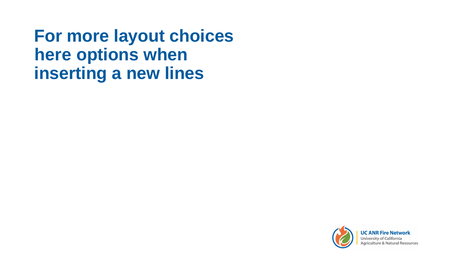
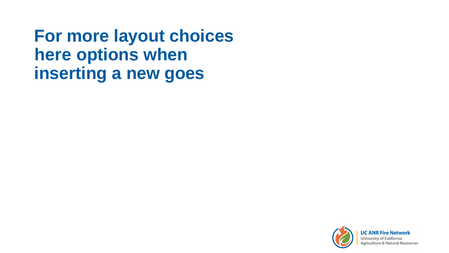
lines: lines -> goes
